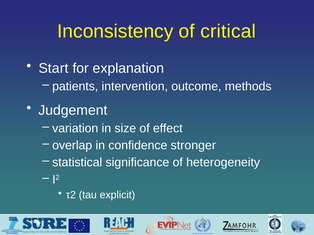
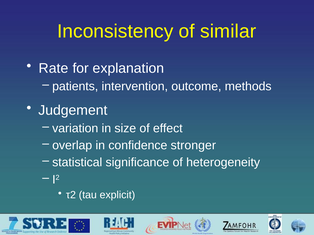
critical: critical -> similar
Start: Start -> Rate
